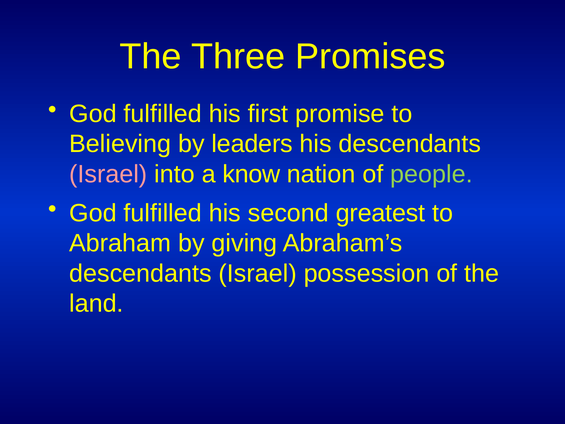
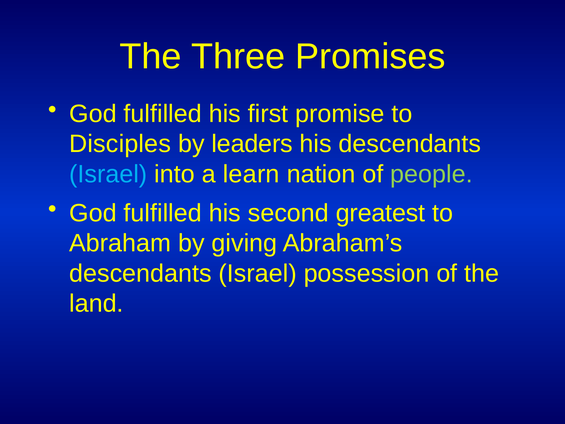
Believing: Believing -> Disciples
Israel at (108, 174) colour: pink -> light blue
know: know -> learn
